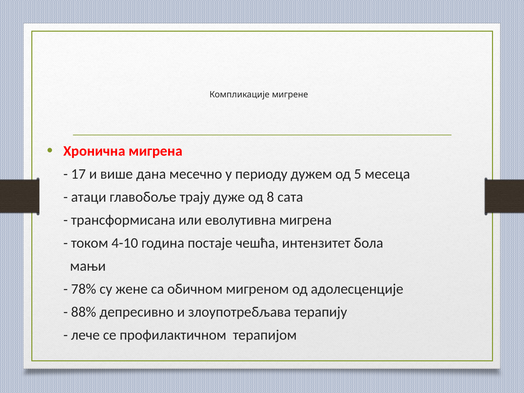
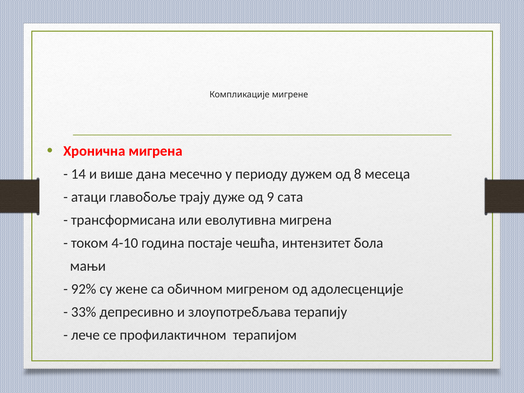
17: 17 -> 14
5: 5 -> 8
8: 8 -> 9
78%: 78% -> 92%
88%: 88% -> 33%
